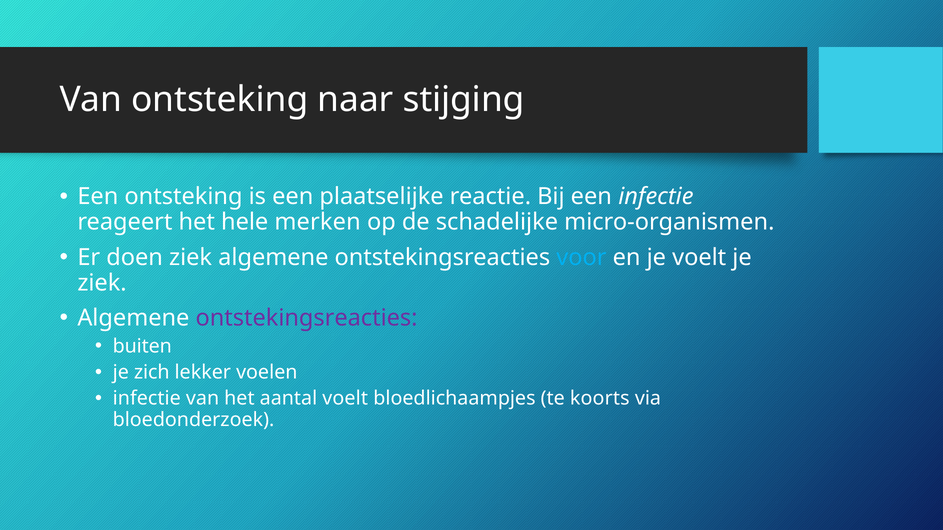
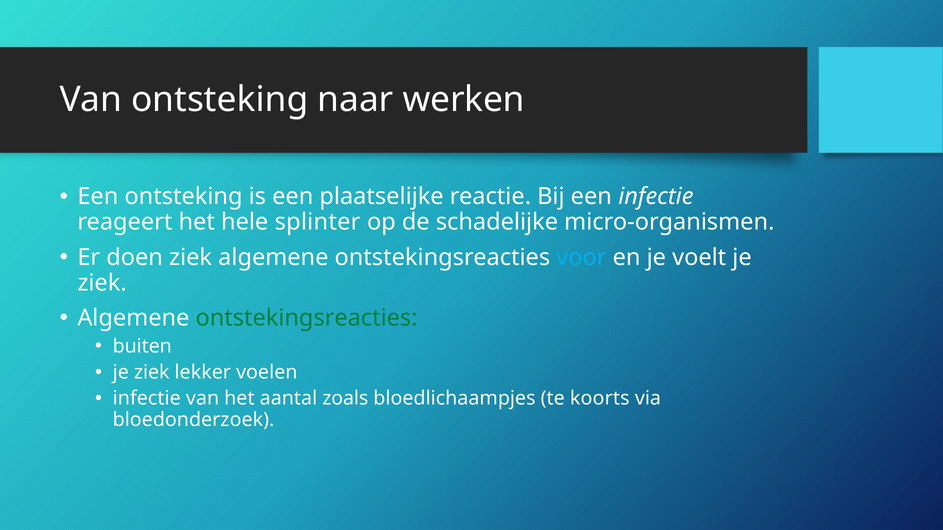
stijging: stijging -> werken
merken: merken -> splinter
ontstekingsreacties at (307, 318) colour: purple -> green
zich at (152, 373): zich -> ziek
aantal voelt: voelt -> zoals
